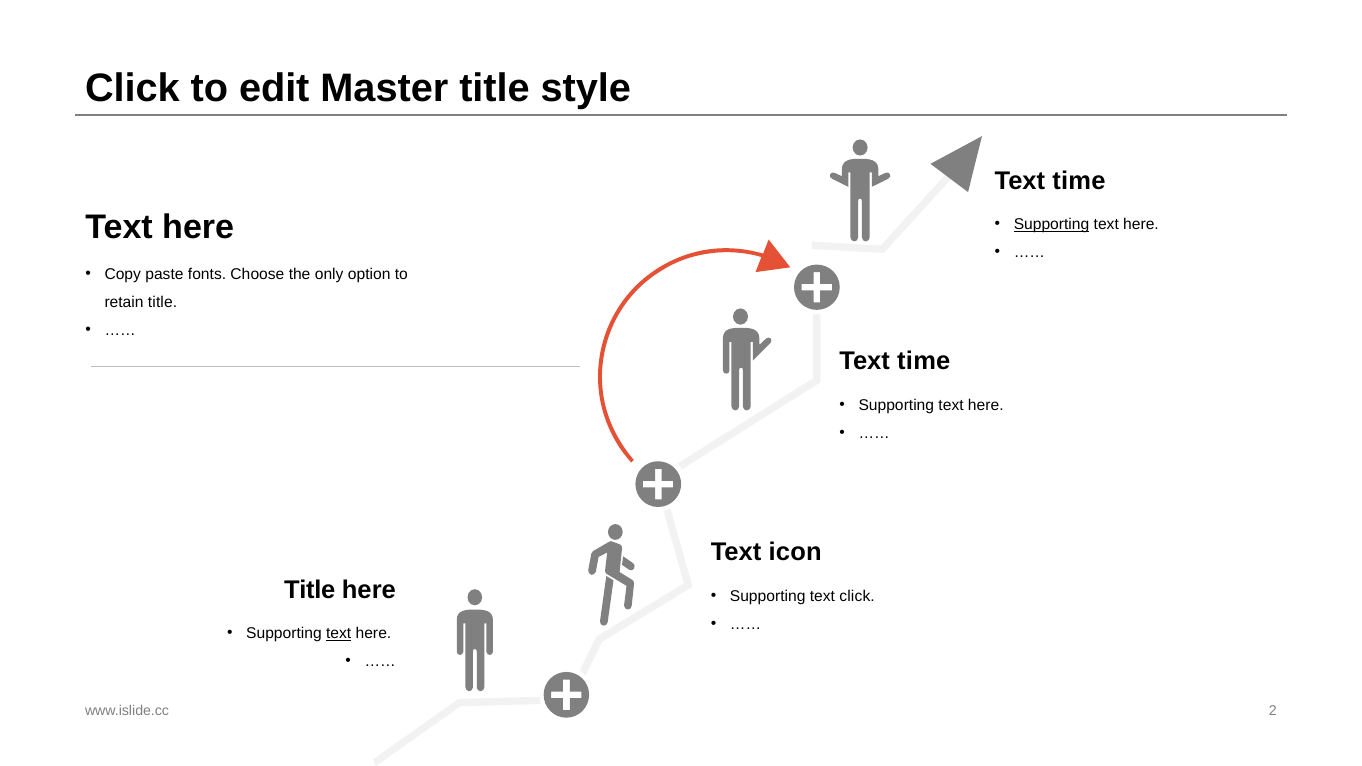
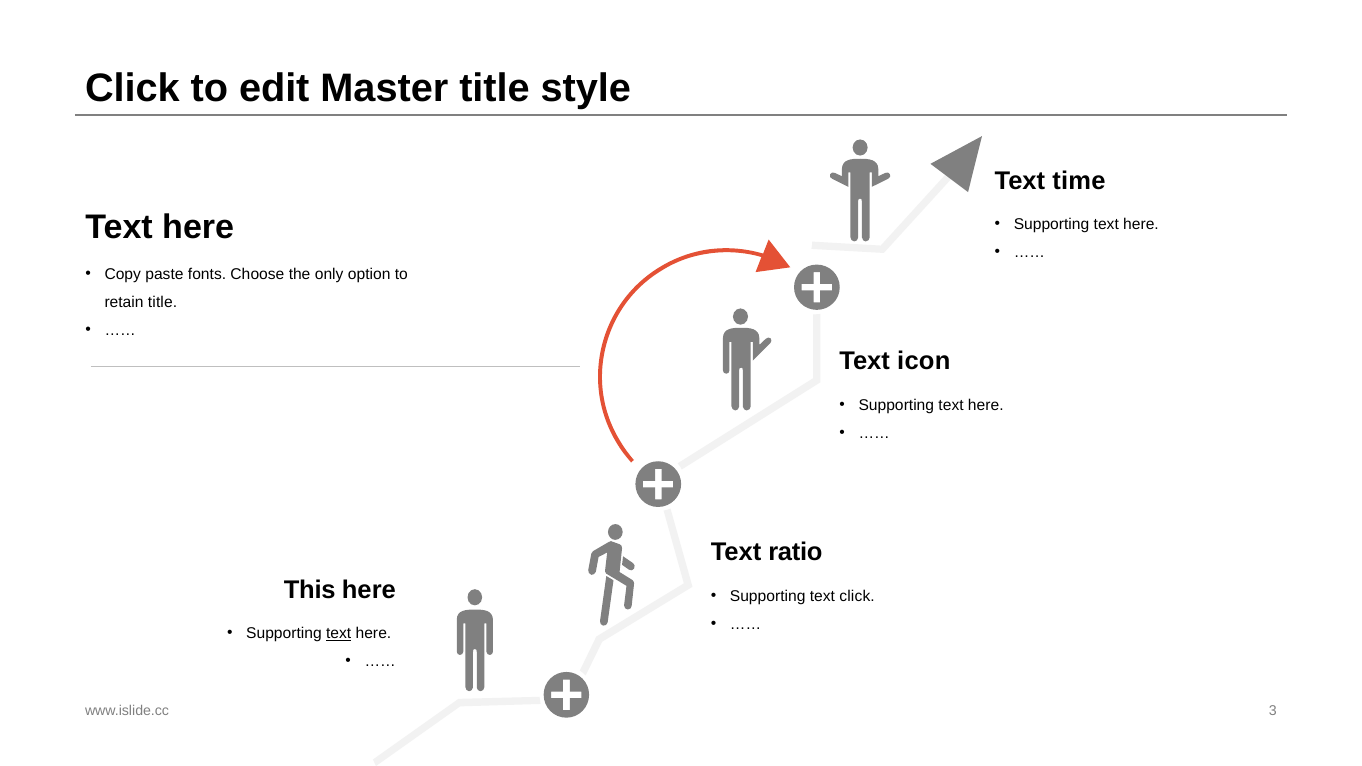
Supporting at (1052, 225) underline: present -> none
time at (924, 361): time -> icon
icon: icon -> ratio
Title at (310, 590): Title -> This
2: 2 -> 3
